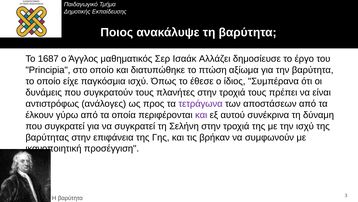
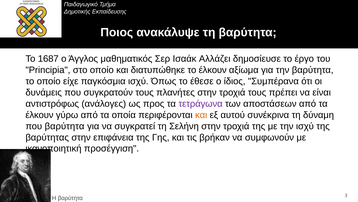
το πτώση: πτώση -> έλκουν
και at (201, 115) colour: purple -> orange
που συγκρατεί: συγκρατεί -> βαρύτητα
